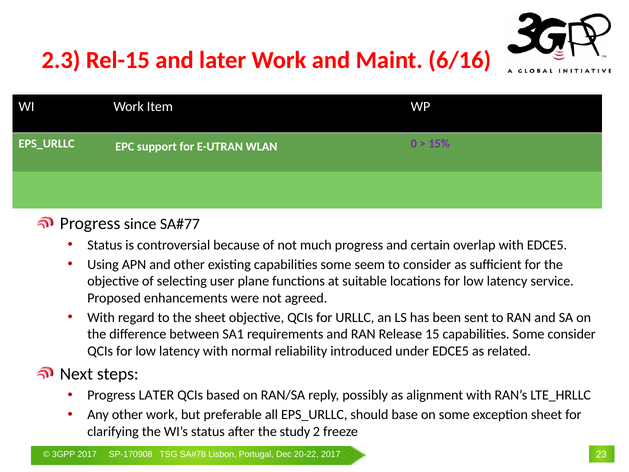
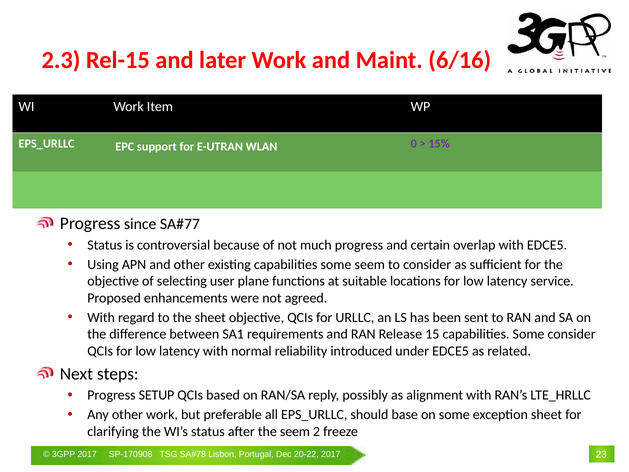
Progress LATER: LATER -> SETUP
the study: study -> seem
